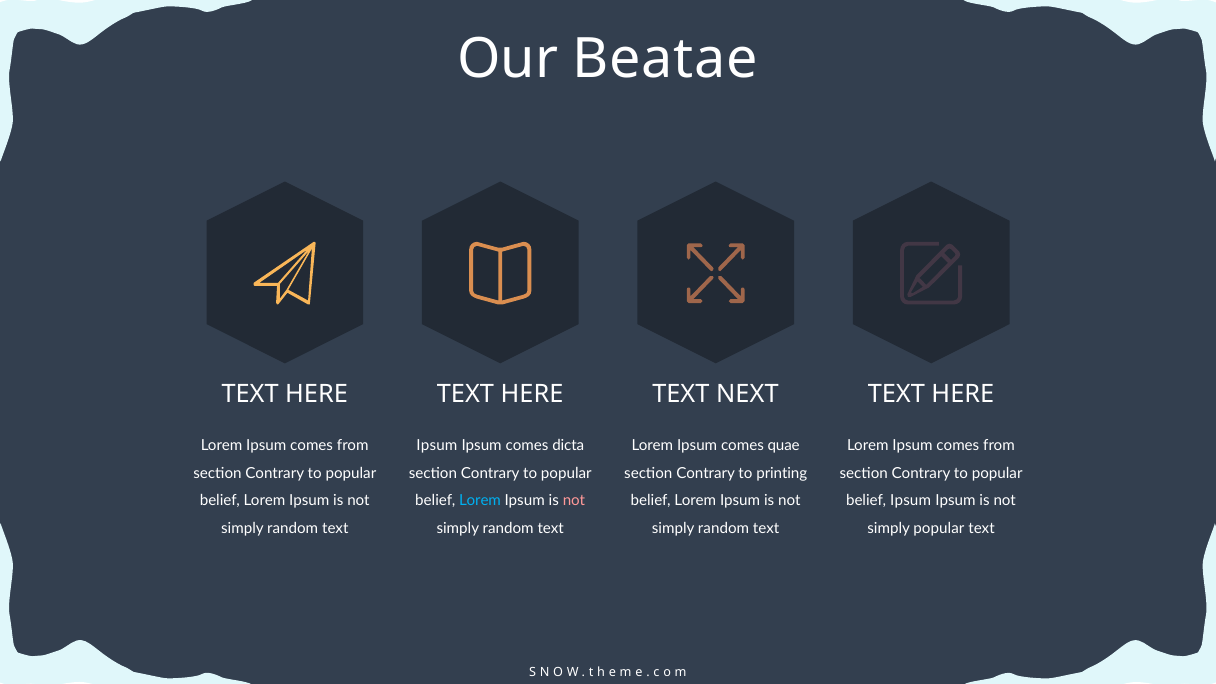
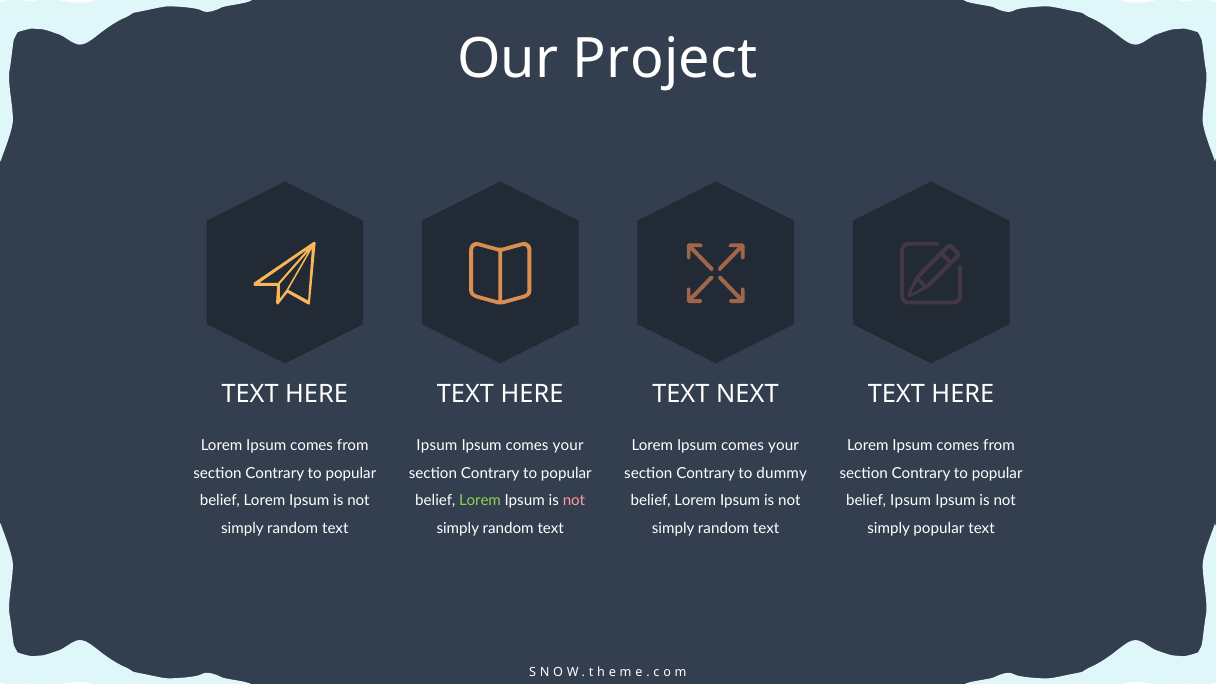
Beatae: Beatae -> Project
dicta at (568, 446): dicta -> your
Lorem Ipsum comes quae: quae -> your
printing: printing -> dummy
Lorem at (480, 501) colour: light blue -> light green
